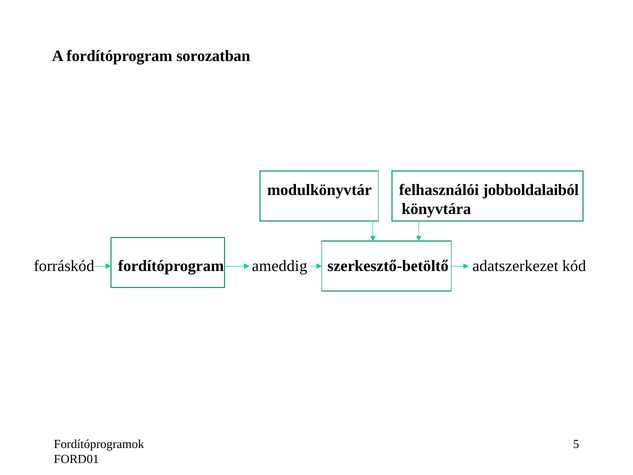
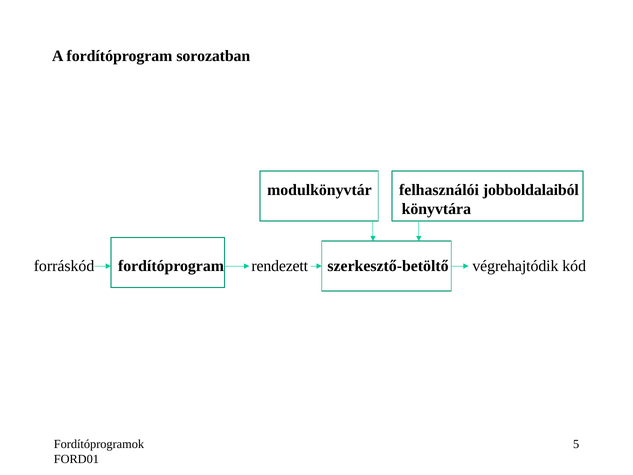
ameddig: ameddig -> rendezett
adatszerkezet: adatszerkezet -> végrehajtódik
